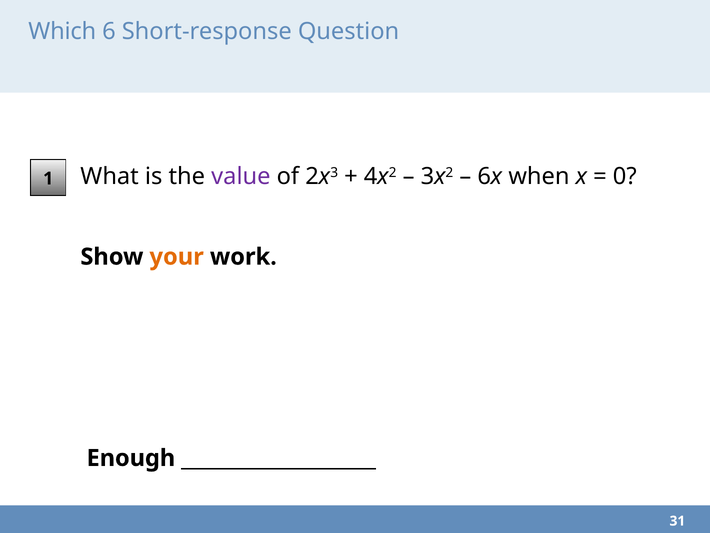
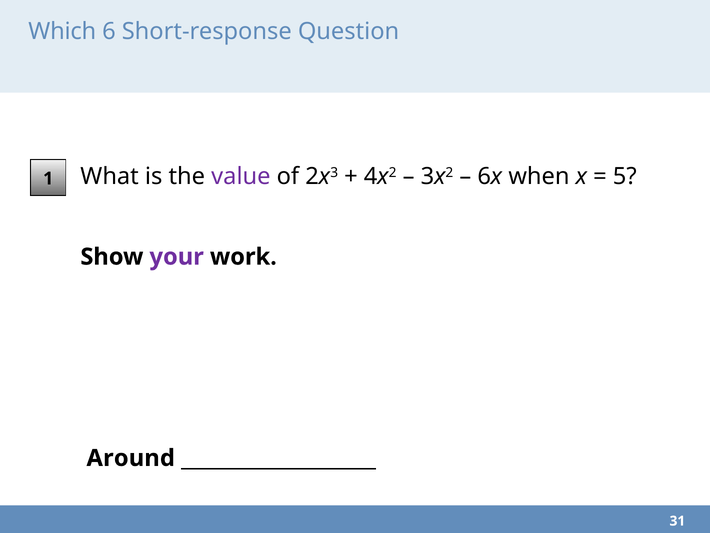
0: 0 -> 5
your colour: orange -> purple
Enough: Enough -> Around
